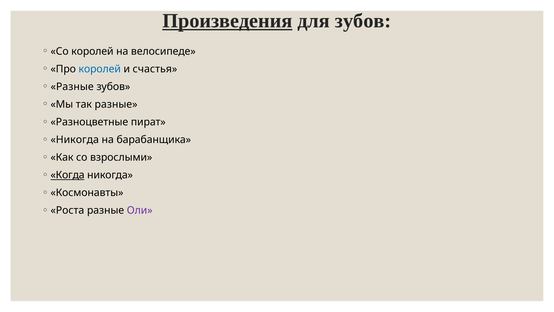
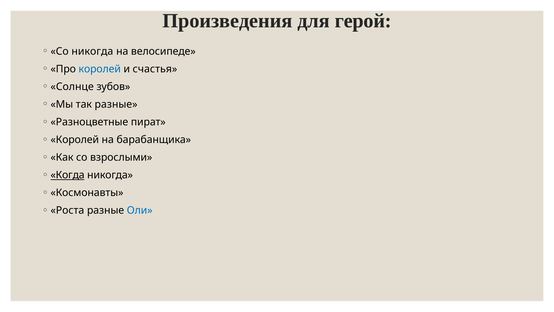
Произведения underline: present -> none
для зубов: зубов -> герой
Со королей: королей -> никогда
Разные at (72, 87): Разные -> Солнце
Никогда at (75, 140): Никогда -> Королей
Оли colour: purple -> blue
